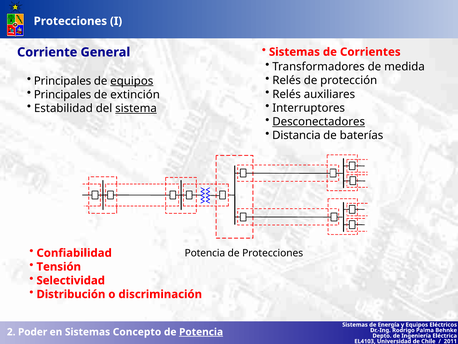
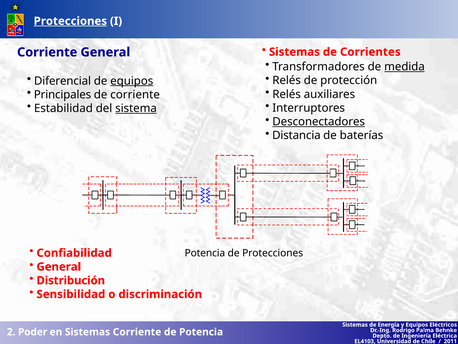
Protecciones at (70, 21) underline: none -> present
medida underline: none -> present
Principales at (63, 81): Principales -> Diferencial
de extinción: extinción -> corriente
Tensión at (59, 266): Tensión -> General
Selectividad: Selectividad -> Distribución
Distribución: Distribución -> Sensibilidad
Sistemas Concepto: Concepto -> Corriente
Potencia at (201, 332) underline: present -> none
